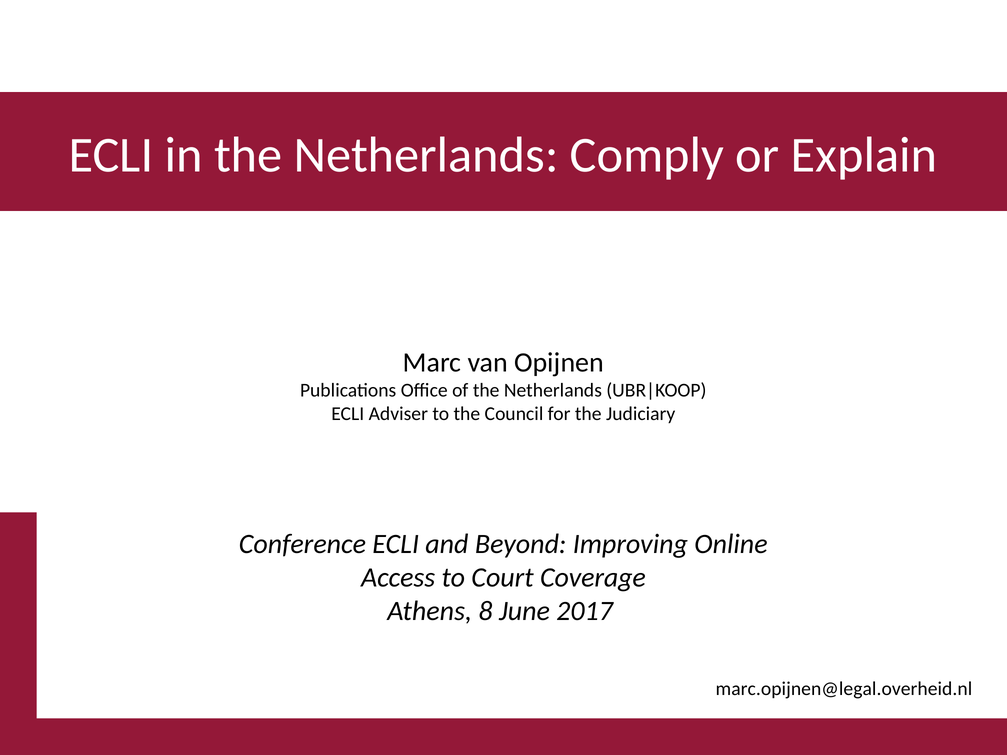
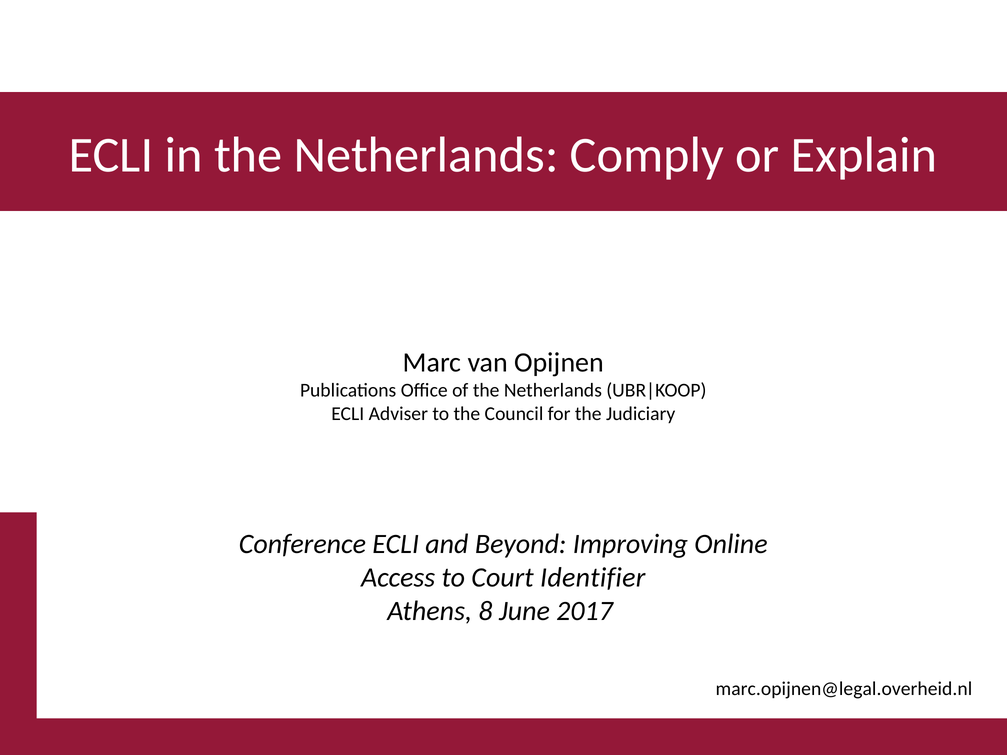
Coverage: Coverage -> Identifier
